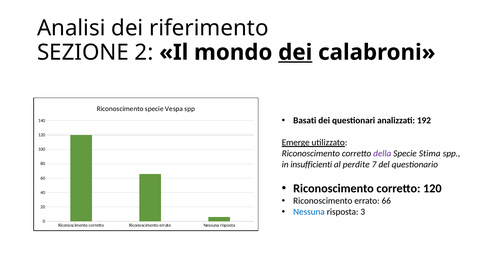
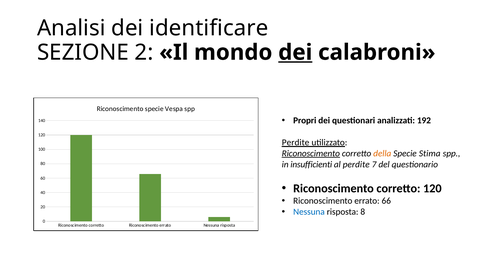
riferimento: riferimento -> identificare
Basati: Basati -> Propri
Emerge at (296, 142): Emerge -> Perdite
Riconoscimento at (311, 153) underline: none -> present
della colour: purple -> orange
3: 3 -> 8
